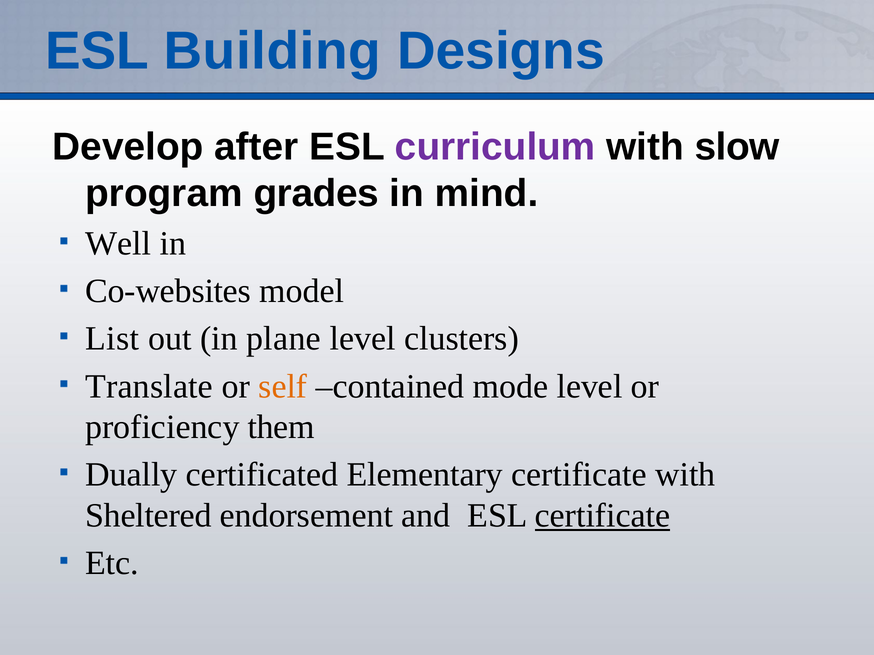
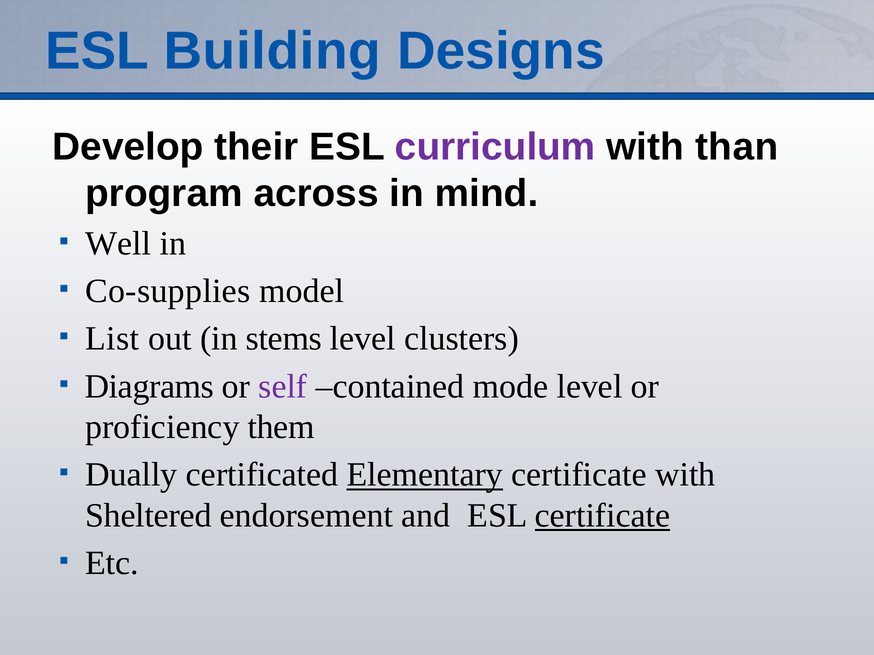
after: after -> their
slow: slow -> than
grades: grades -> across
Co-websites: Co-websites -> Co-supplies
plane: plane -> stems
Translate: Translate -> Diagrams
self colour: orange -> purple
Elementary underline: none -> present
